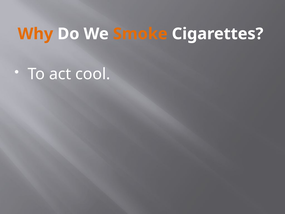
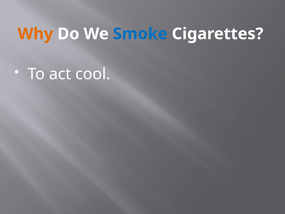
Smoke colour: orange -> blue
